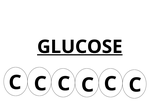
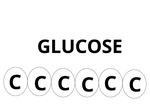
GLUCOSE underline: present -> none
